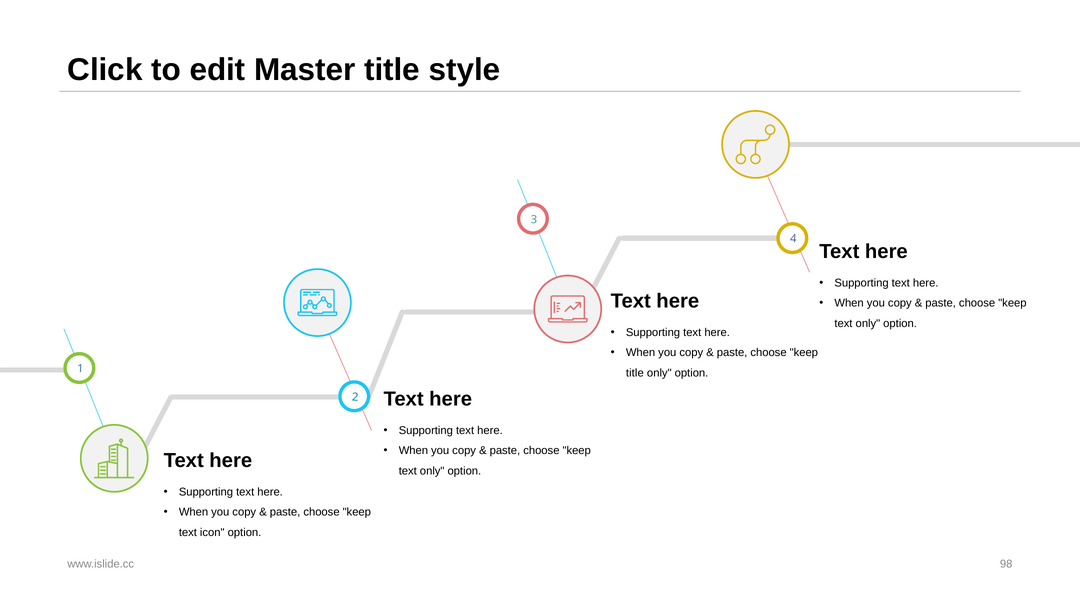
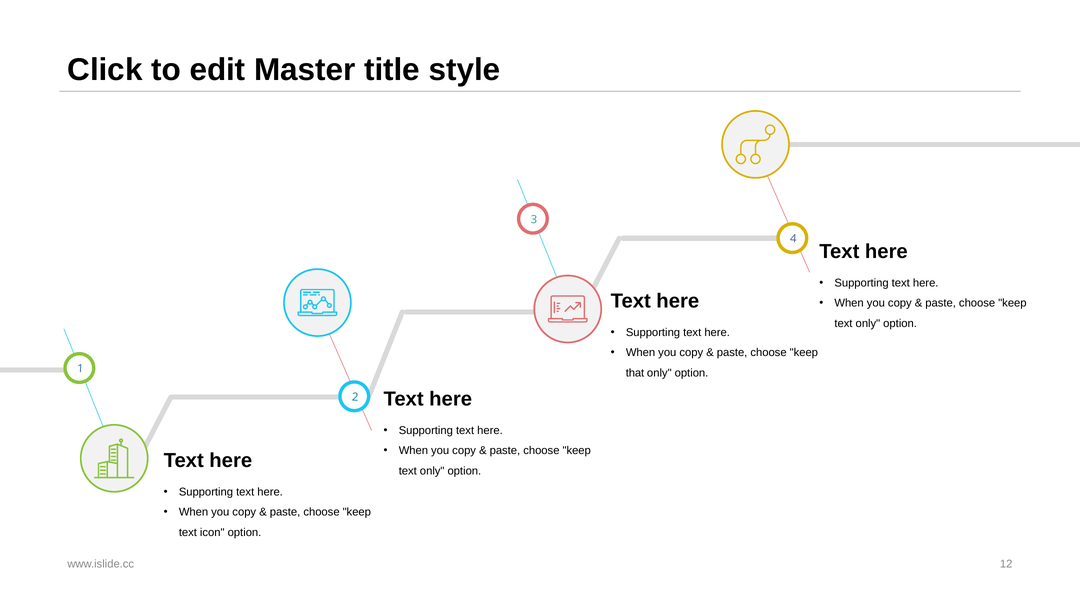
title at (635, 373): title -> that
98: 98 -> 12
